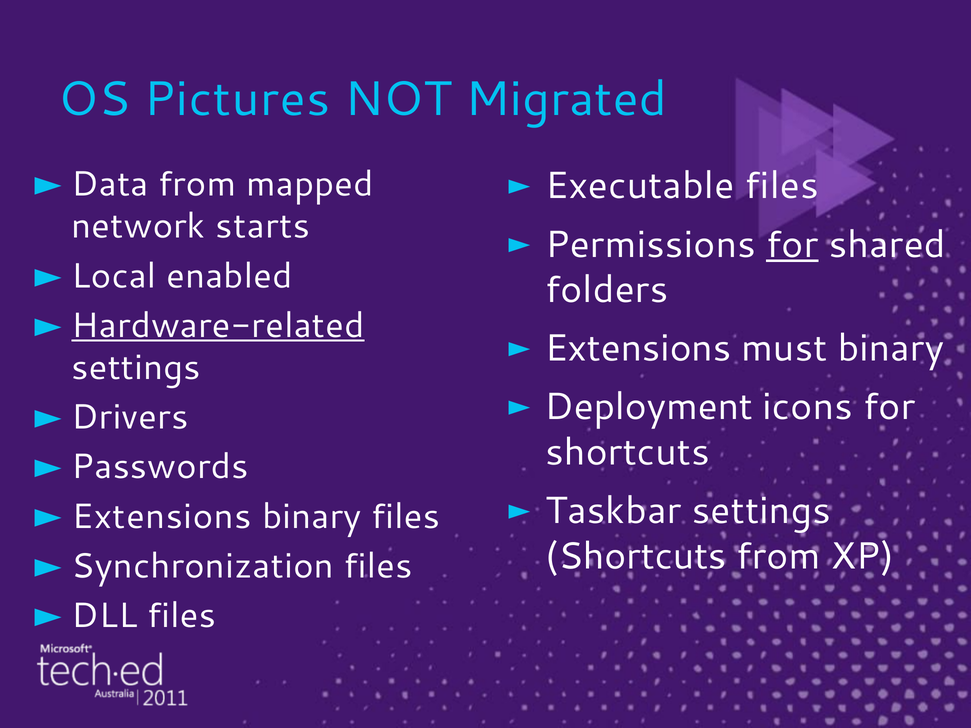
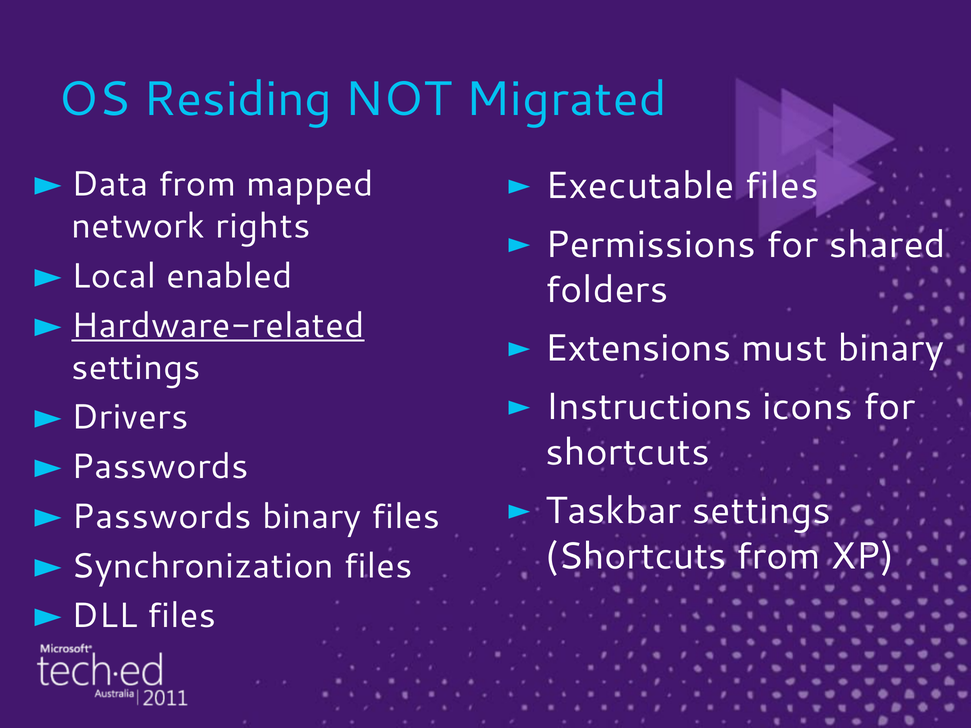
Pictures: Pictures -> Residing
starts: starts -> rights
for at (792, 245) underline: present -> none
Deployment: Deployment -> Instructions
Extensions at (162, 517): Extensions -> Passwords
